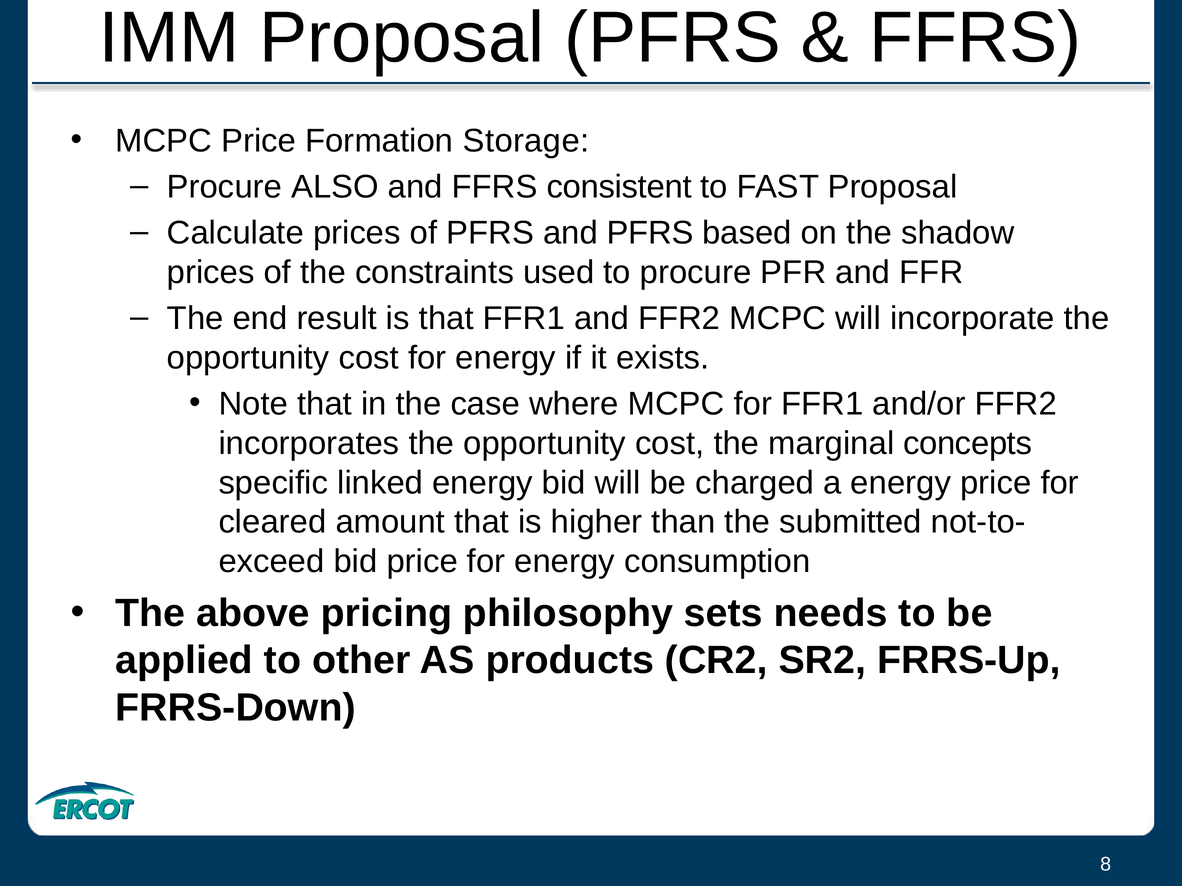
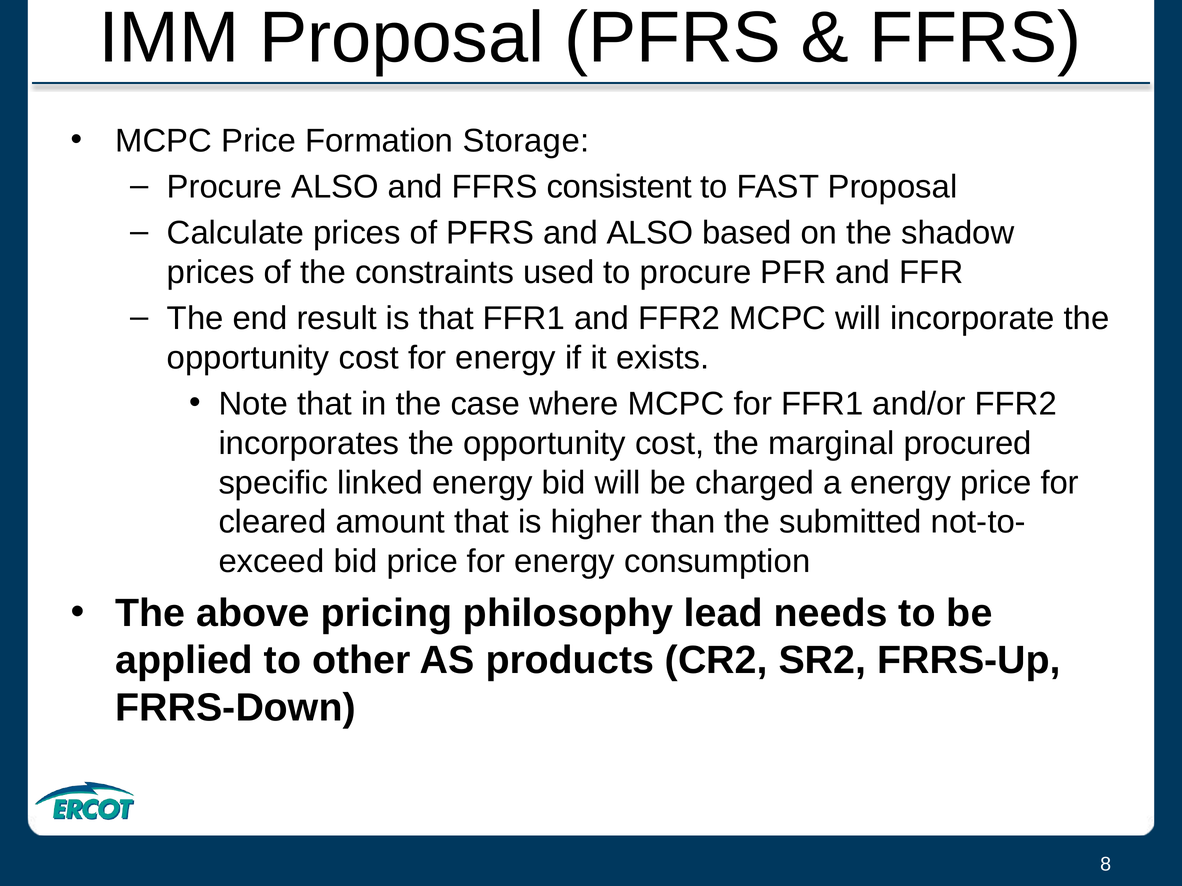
and PFRS: PFRS -> ALSO
concepts: concepts -> procured
sets: sets -> lead
